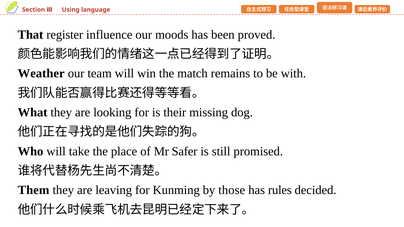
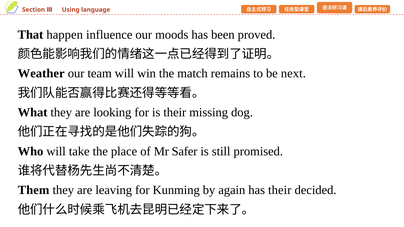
register: register -> happen
with: with -> next
those: those -> again
has rules: rules -> their
